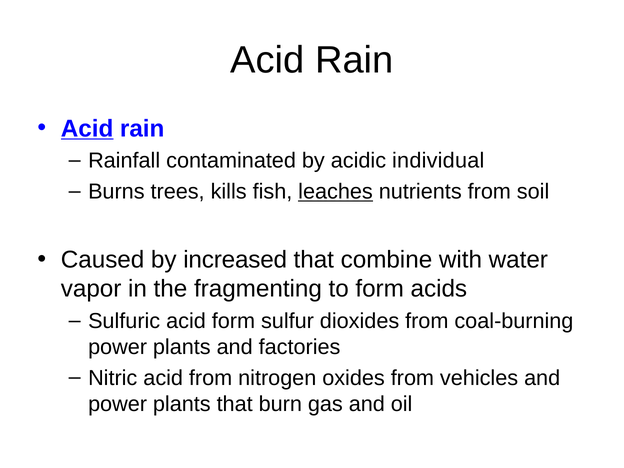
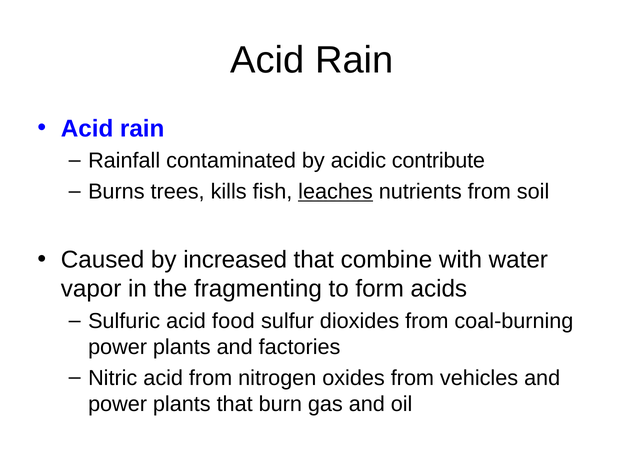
Acid at (87, 129) underline: present -> none
individual: individual -> contribute
acid form: form -> food
